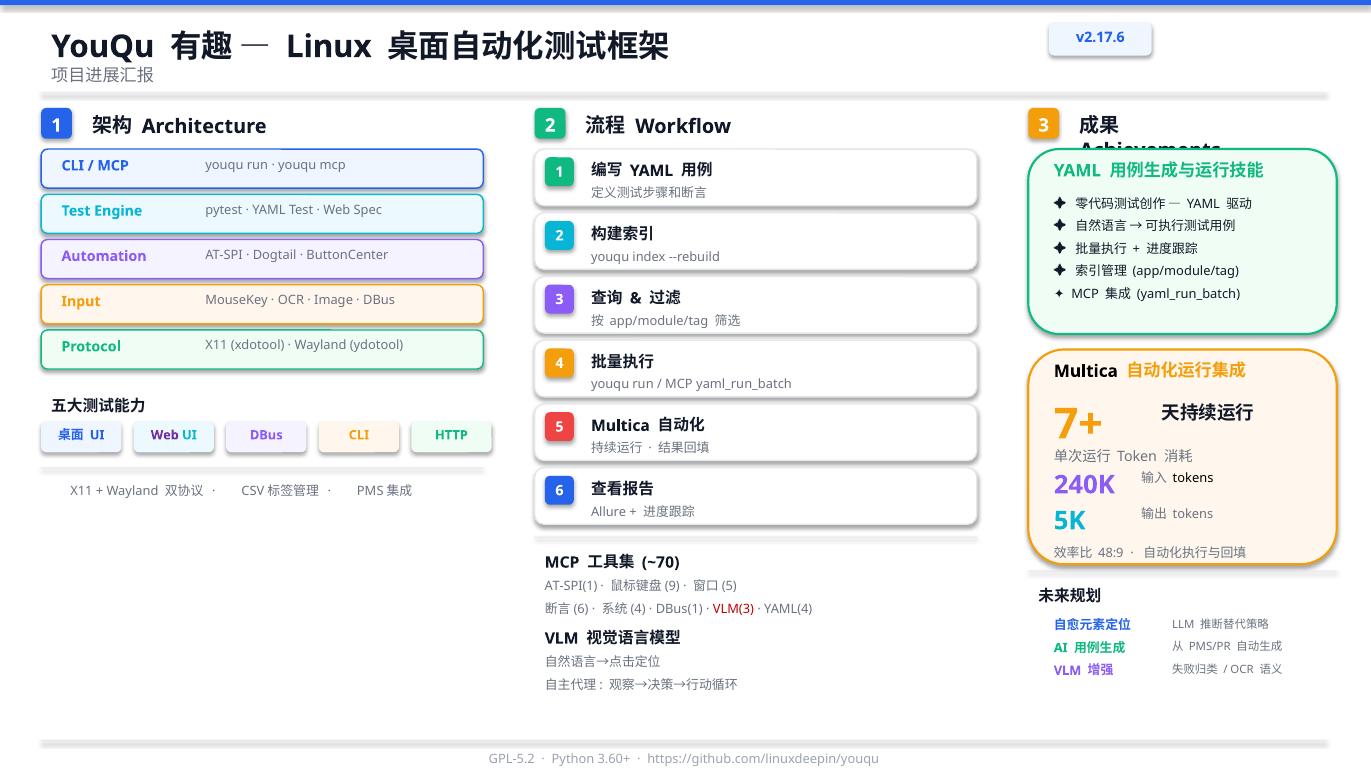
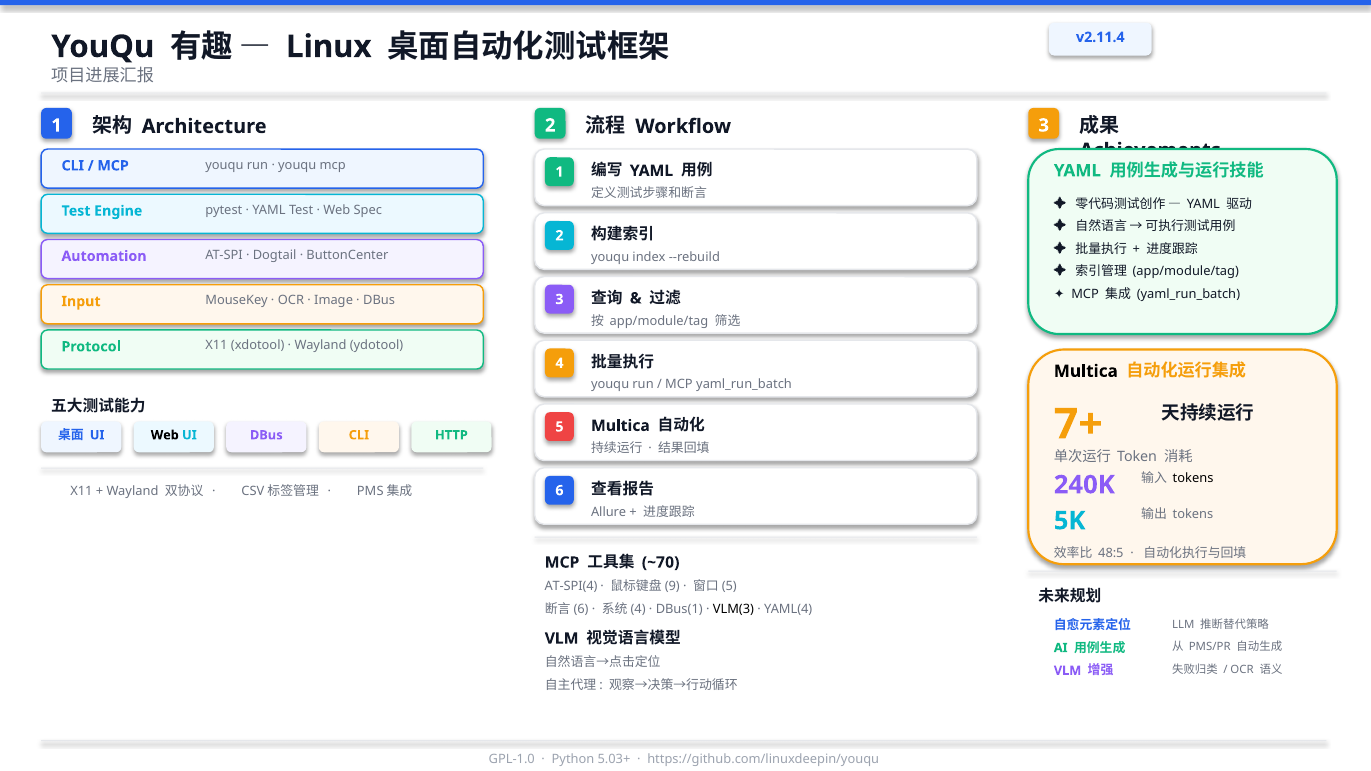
v2.17.6: v2.17.6 -> v2.11.4
Web at (165, 435) colour: purple -> black
48:9: 48:9 -> 48:5
AT-SPI(1: AT-SPI(1 -> AT-SPI(4
VLM(3 colour: red -> black
GPL-5.2: GPL-5.2 -> GPL-1.0
3.60+: 3.60+ -> 5.03+
